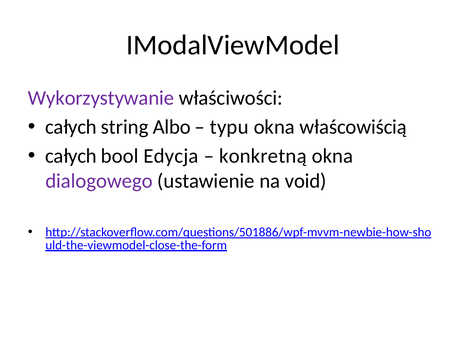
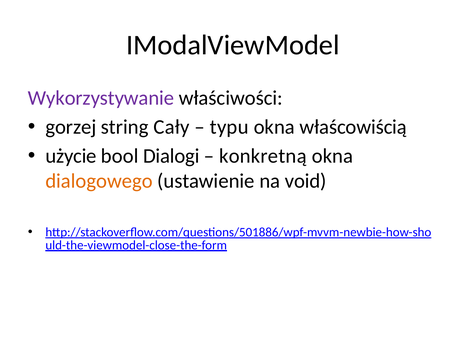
całych at (71, 127): całych -> gorzej
Albo: Albo -> Cały
całych at (71, 156): całych -> użycie
Edycja: Edycja -> Dialogi
dialogowego colour: purple -> orange
